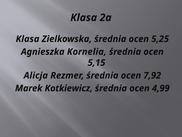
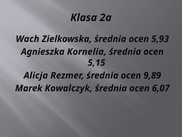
Klasa at (28, 39): Klasa -> Wach
5,25: 5,25 -> 5,93
7,92: 7,92 -> 9,89
Kotkiewicz: Kotkiewicz -> Kowalczyk
4,99: 4,99 -> 6,07
